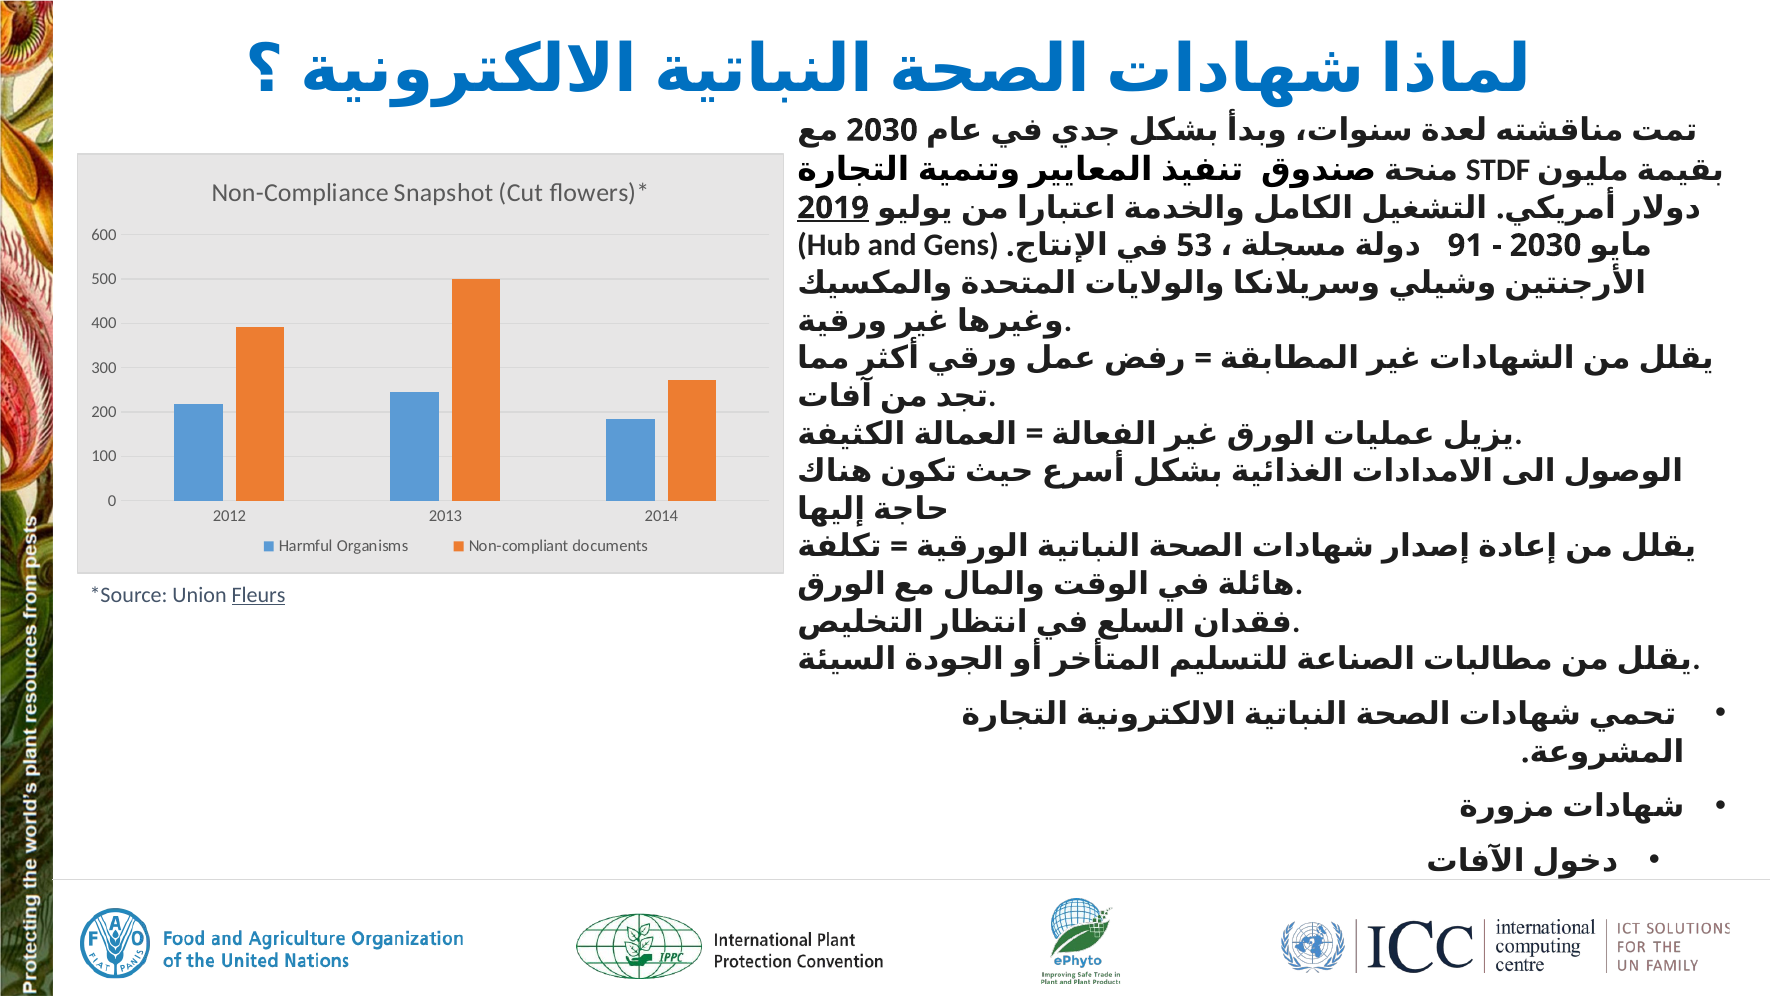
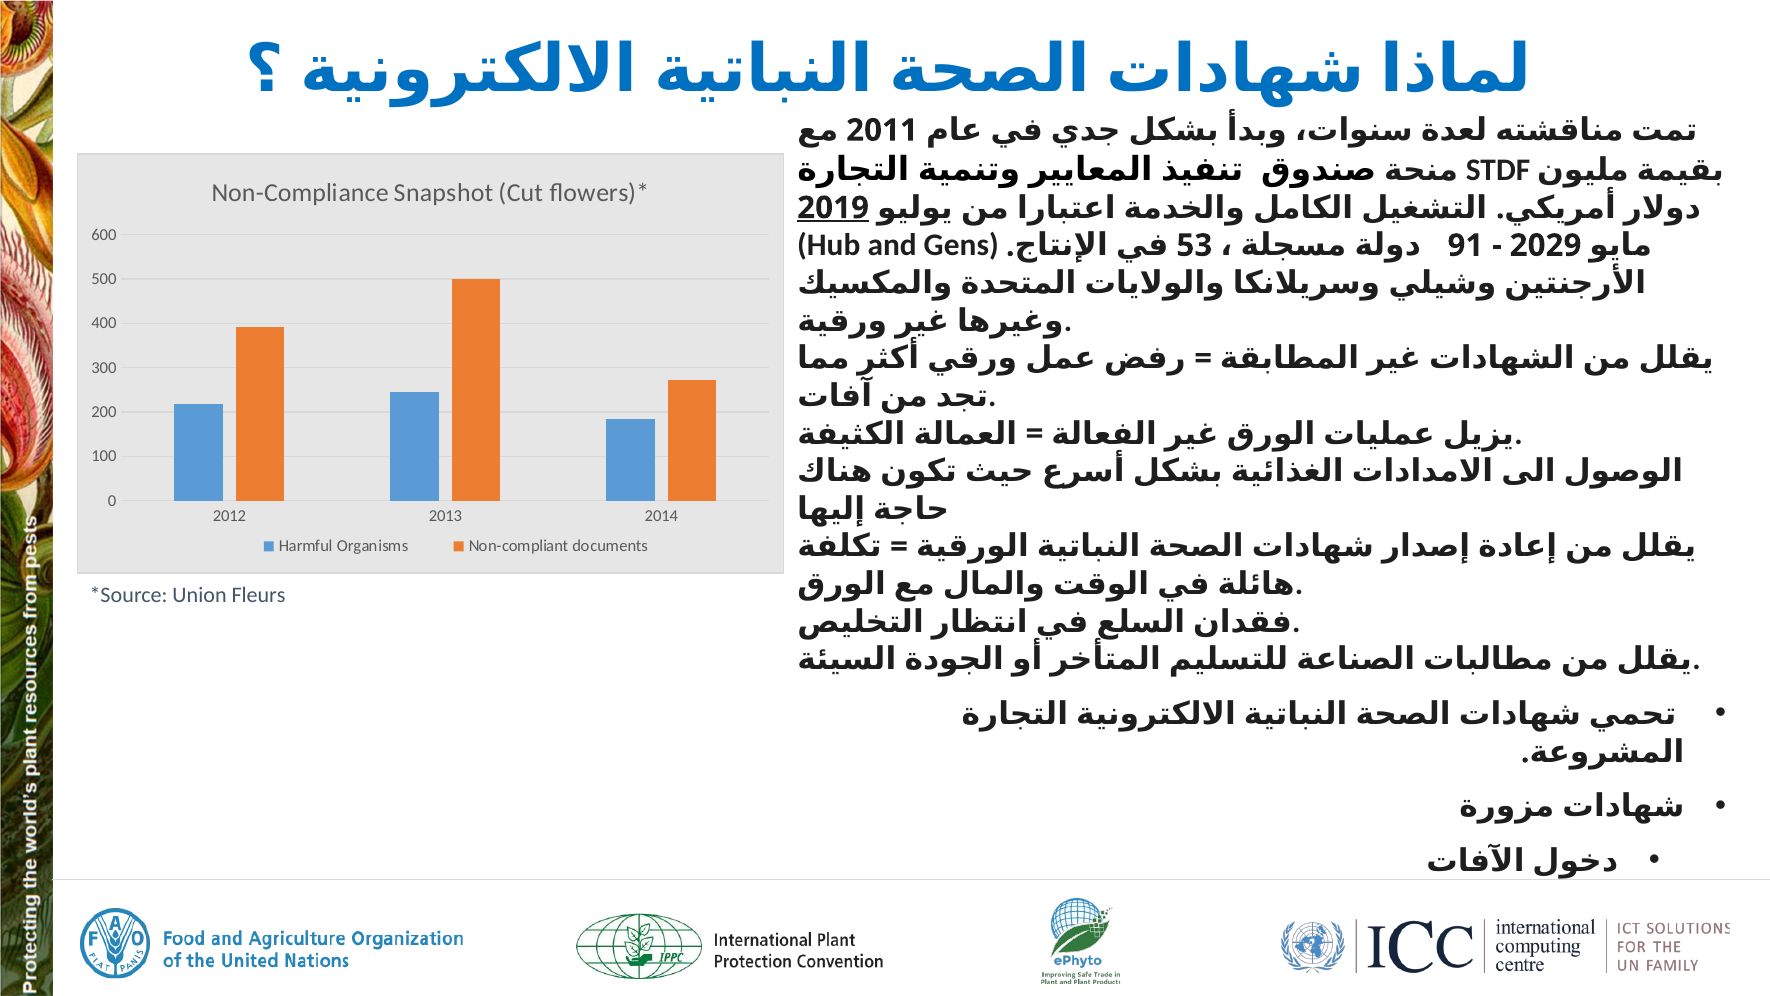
2030 at (882, 130): 2030 -> 2011
2030 at (1546, 245): 2030 -> 2029
Fleurs underline: present -> none
